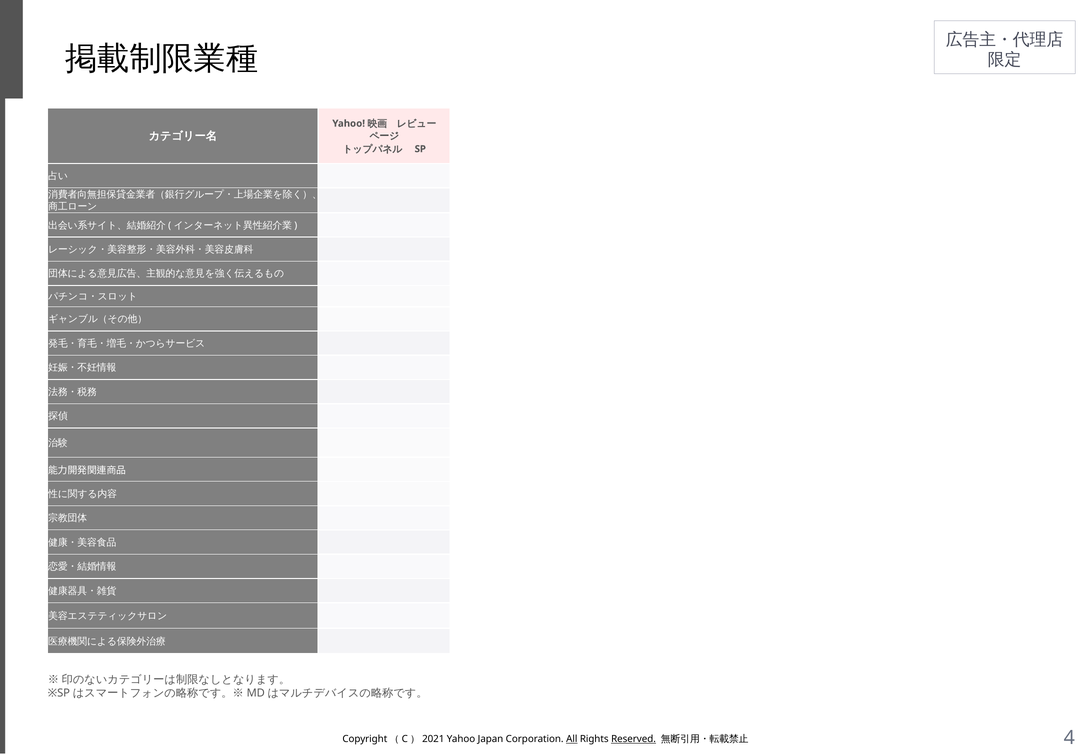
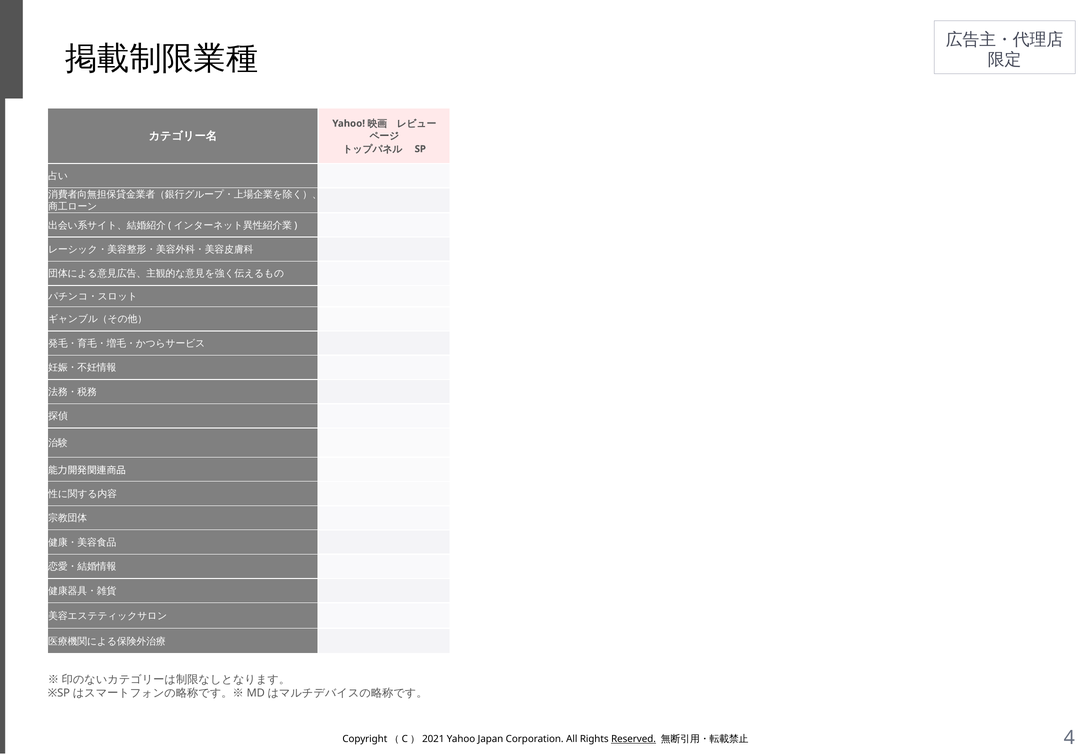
All underline: present -> none
